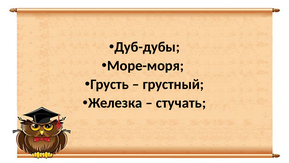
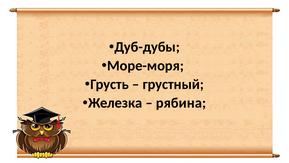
стучать: стучать -> рябина
